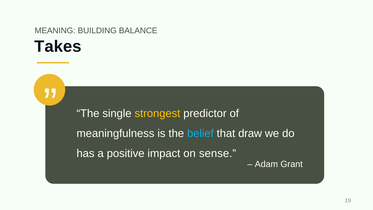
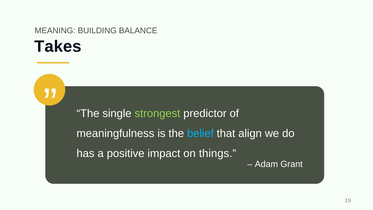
strongest colour: yellow -> light green
draw: draw -> align
sense: sense -> things
